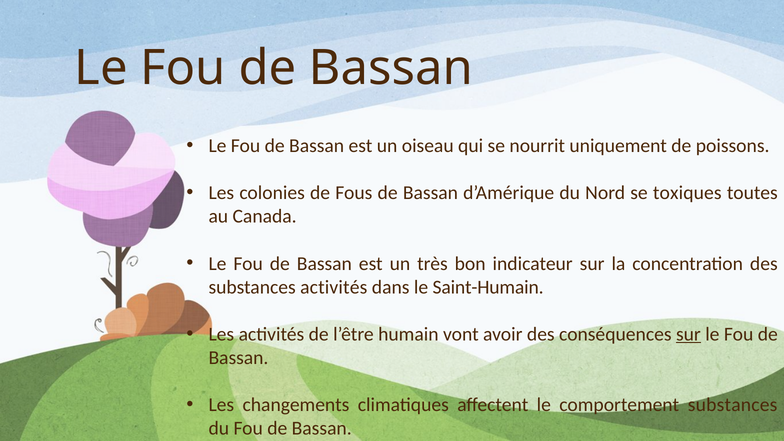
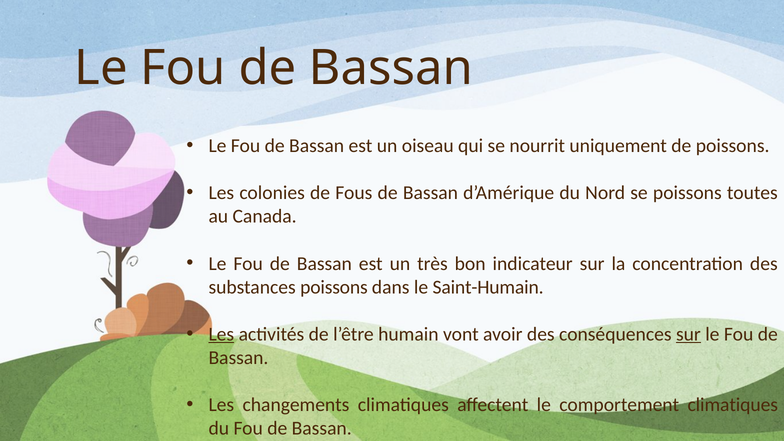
se toxiques: toxiques -> poissons
substances activités: activités -> poissons
Les at (221, 334) underline: none -> present
comportement substances: substances -> climatiques
